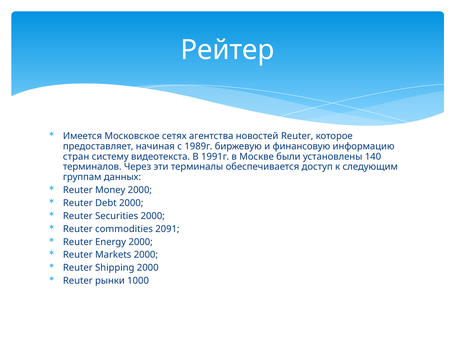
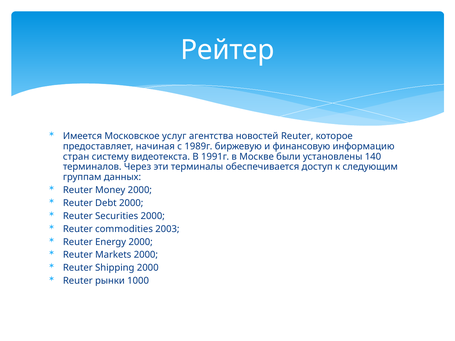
сетях: сетях -> услуг
2091: 2091 -> 2003
